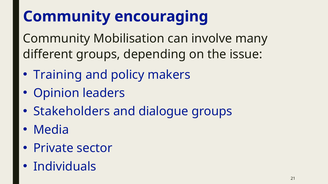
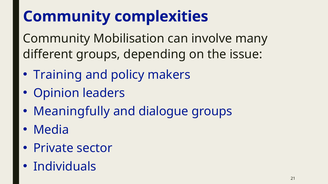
encouraging: encouraging -> complexities
Stakeholders: Stakeholders -> Meaningfully
